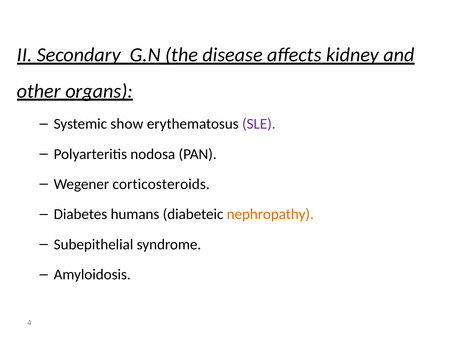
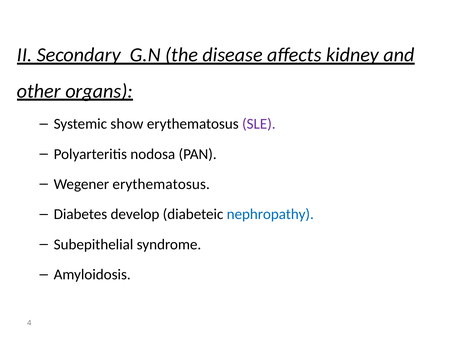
Wegener corticosteroids: corticosteroids -> erythematosus
humans: humans -> develop
nephropathy colour: orange -> blue
